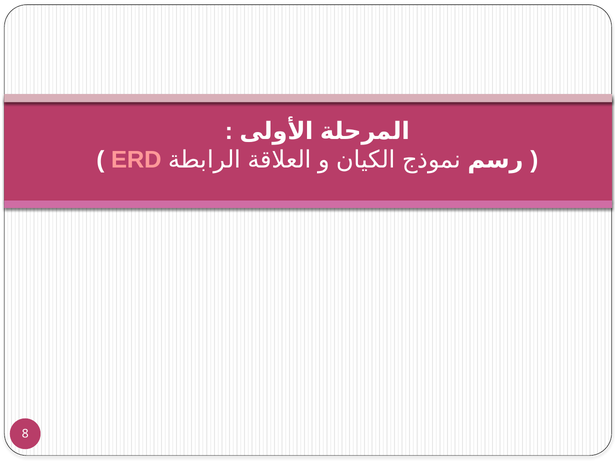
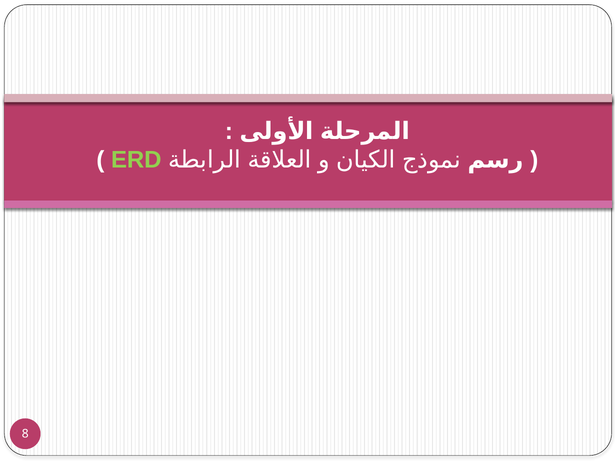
ERD colour: pink -> light green
